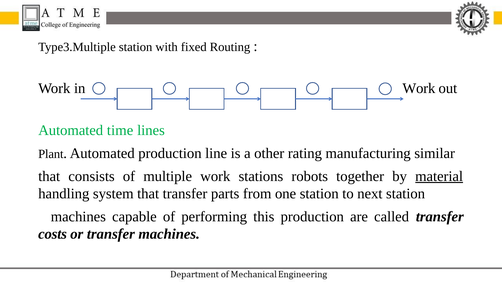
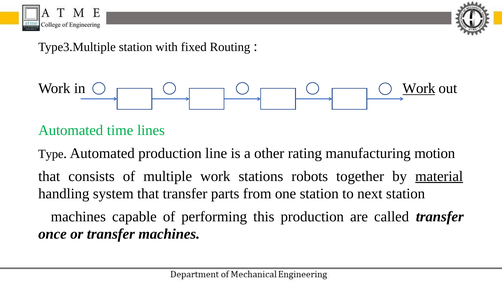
Work at (419, 88) underline: none -> present
Plant: Plant -> Type
similar: similar -> motion
costs: costs -> once
